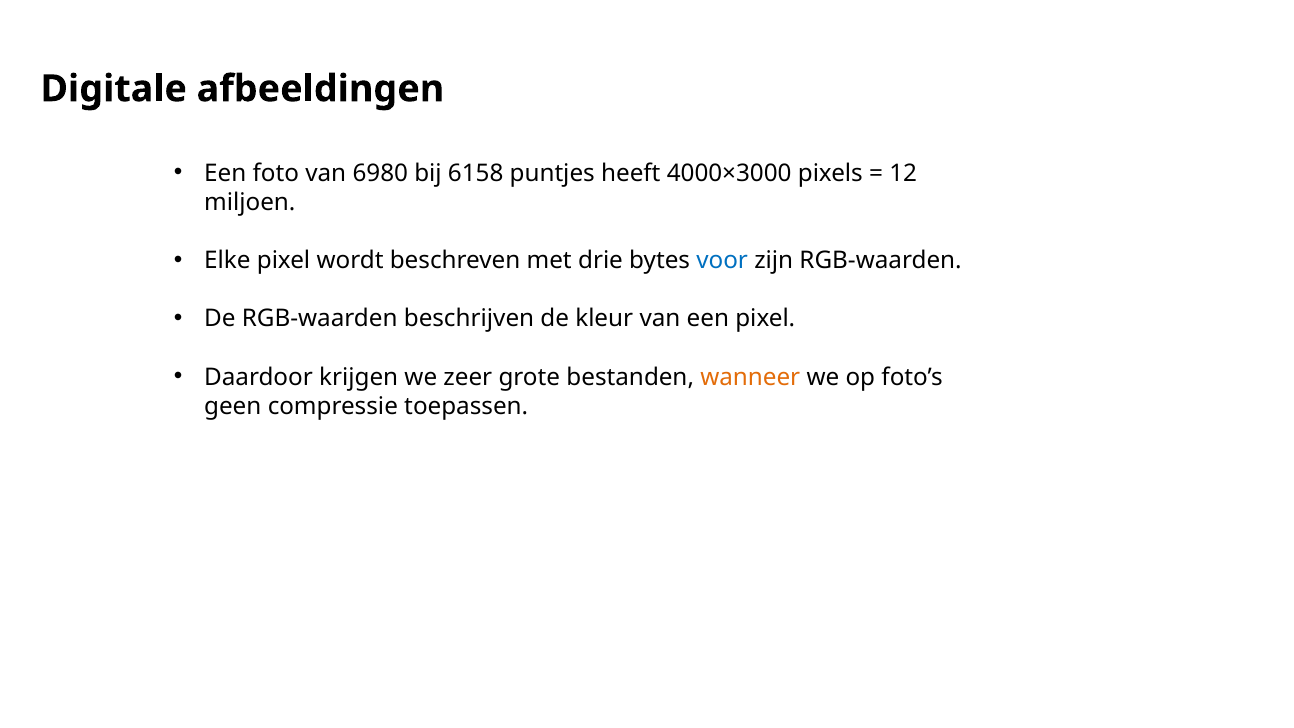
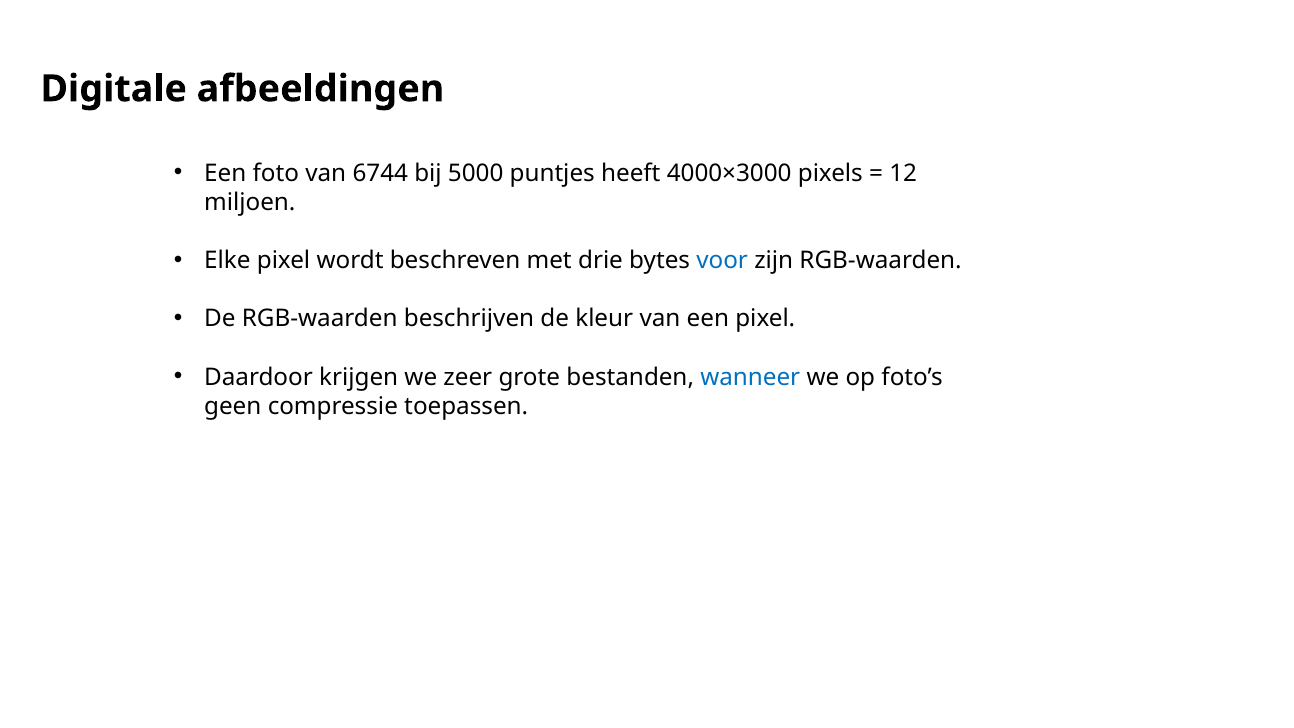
6980: 6980 -> 6744
6158: 6158 -> 5000
wanneer colour: orange -> blue
